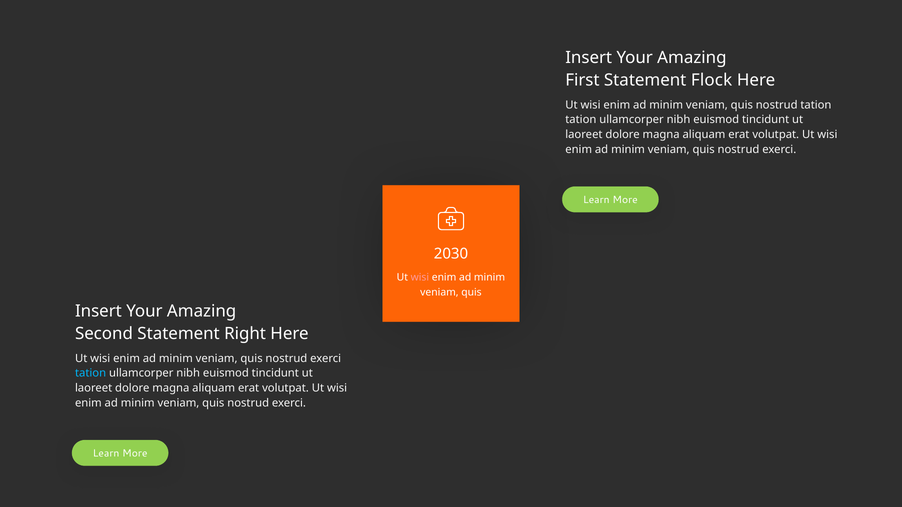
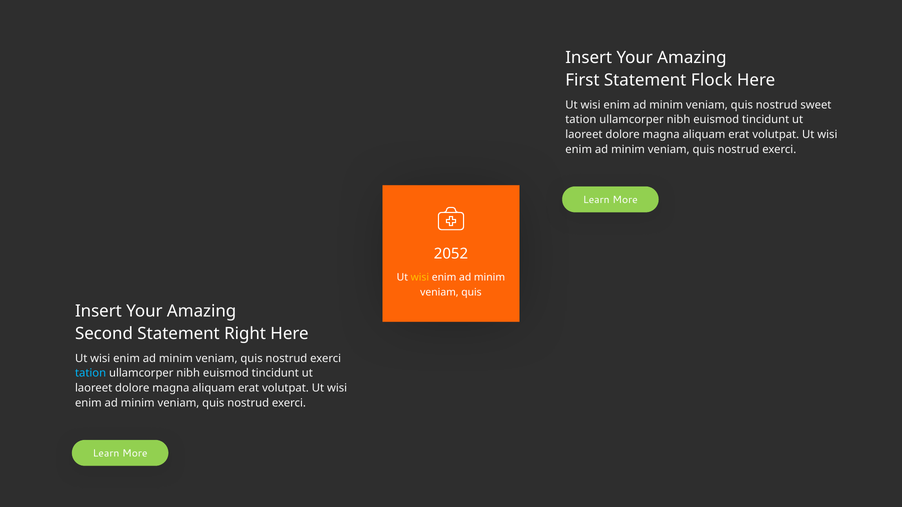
nostrud tation: tation -> sweet
2030: 2030 -> 2052
wisi at (420, 278) colour: pink -> yellow
